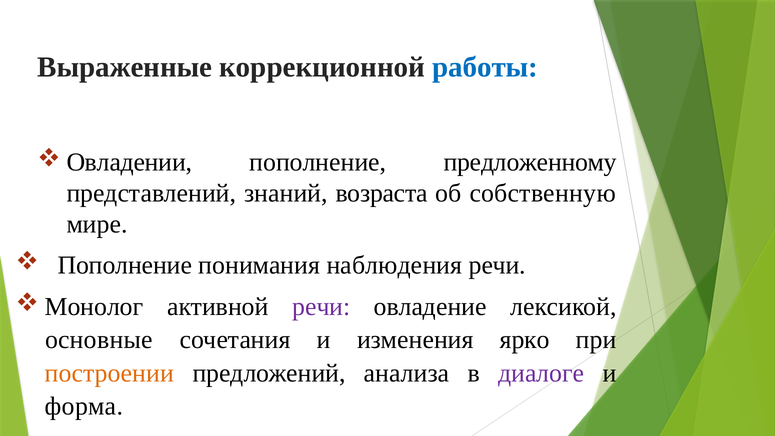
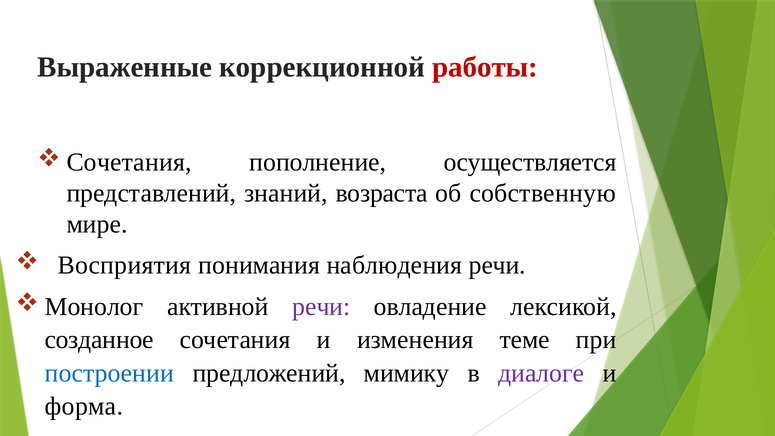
работы colour: blue -> red
Овладении at (129, 162): Овладении -> Сочетания
предложенному: предложенному -> осуществляется
Пополнение at (125, 265): Пополнение -> Восприятия
основные: основные -> созданное
ярко: ярко -> теме
построении colour: orange -> blue
анализа: анализа -> мимику
